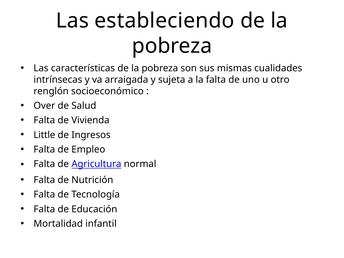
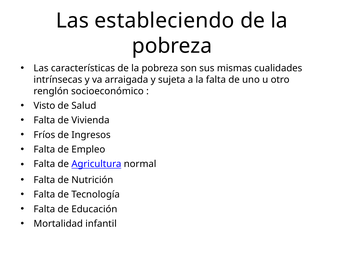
Over: Over -> Visto
Little: Little -> Fríos
